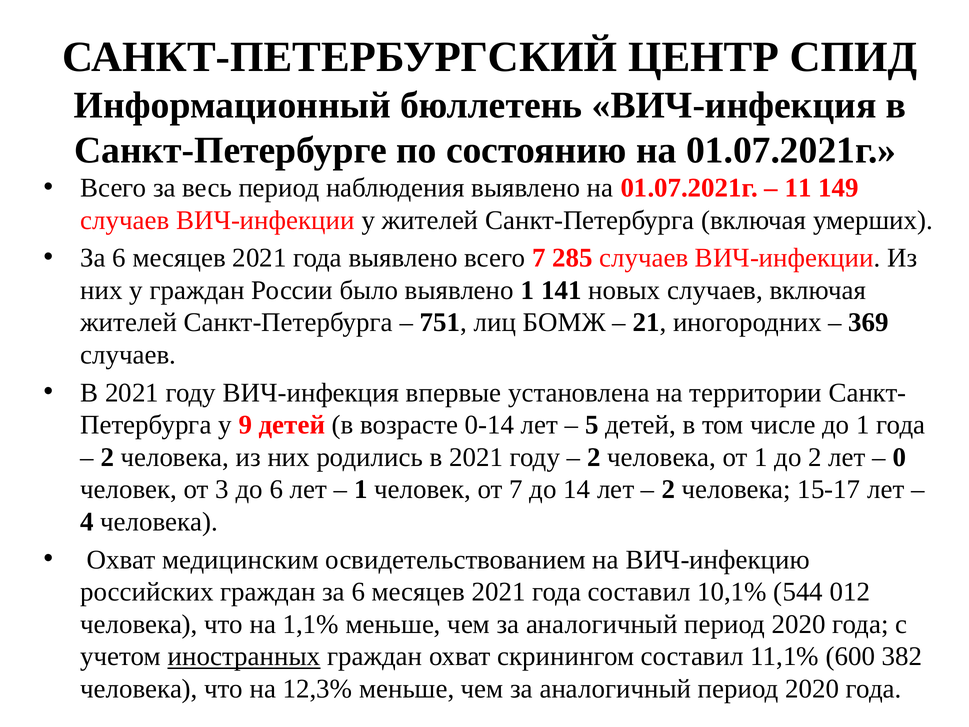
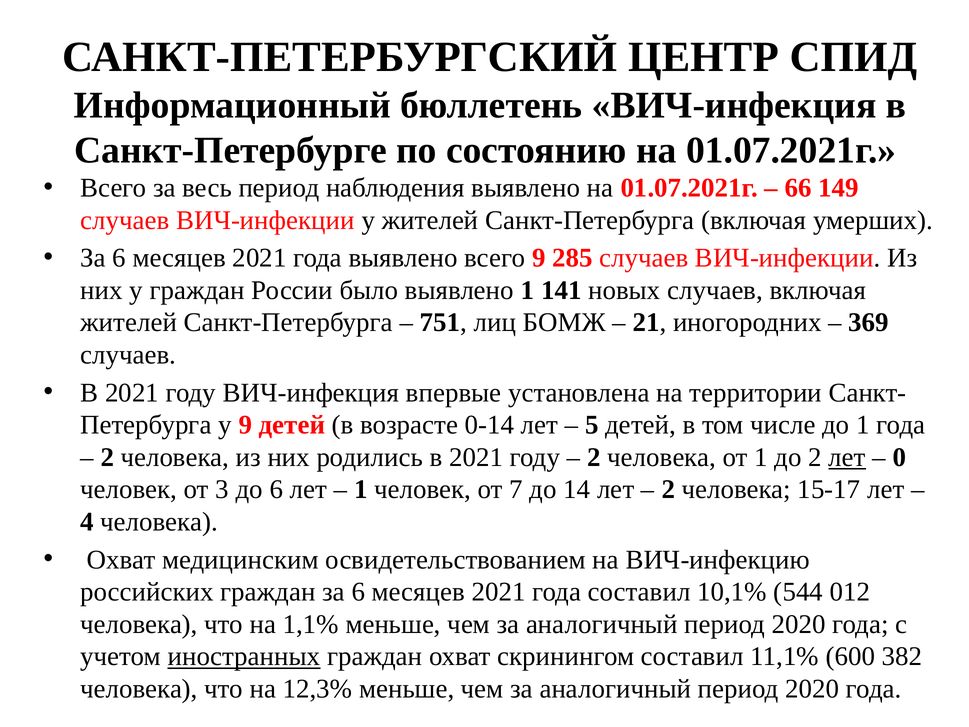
11: 11 -> 66
всего 7: 7 -> 9
лет at (847, 457) underline: none -> present
